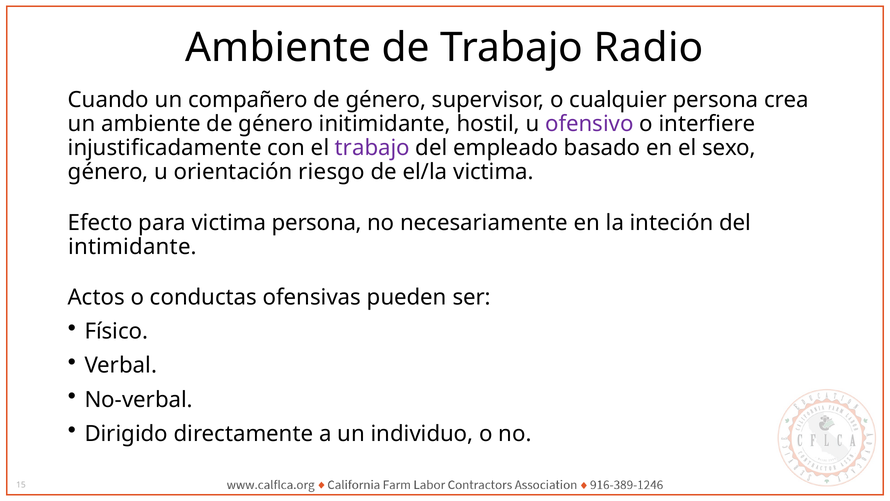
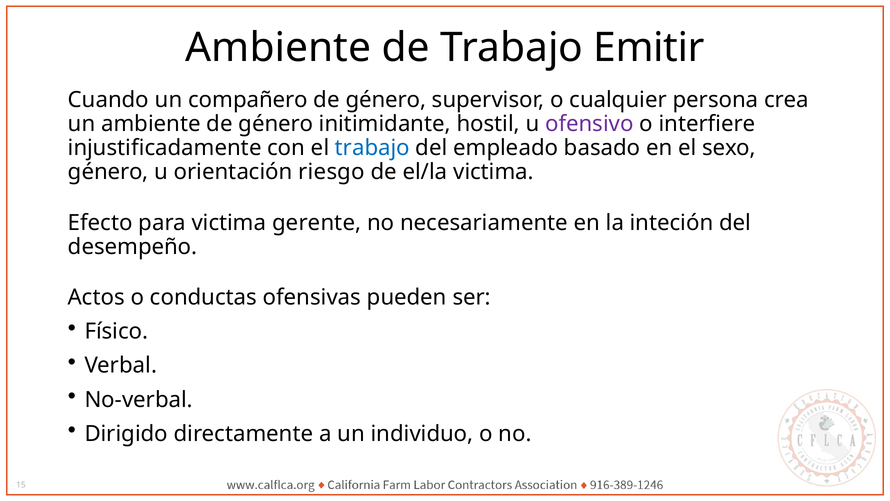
Radio: Radio -> Emitir
trabajo at (372, 148) colour: purple -> blue
victima persona: persona -> gerente
intimidante: intimidante -> desempeño
